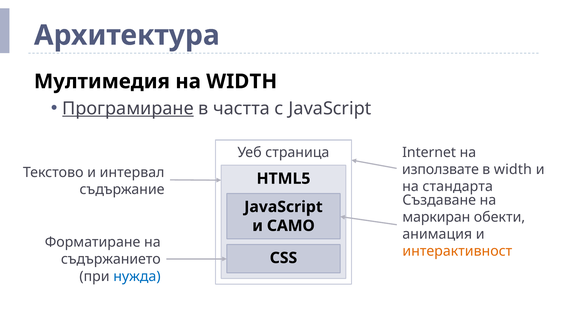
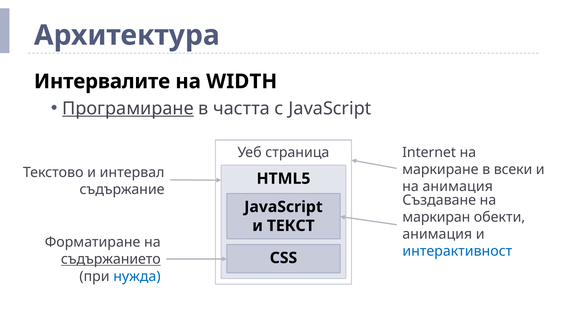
Мултимедия: Мултимедия -> Интервалите
използвате: използвате -> маркиране
в width: width -> всеки
на стандарта: стандарта -> анимация
САМО: САМО -> ТЕКСТ
интерактивност colour: orange -> blue
съдържанието underline: none -> present
